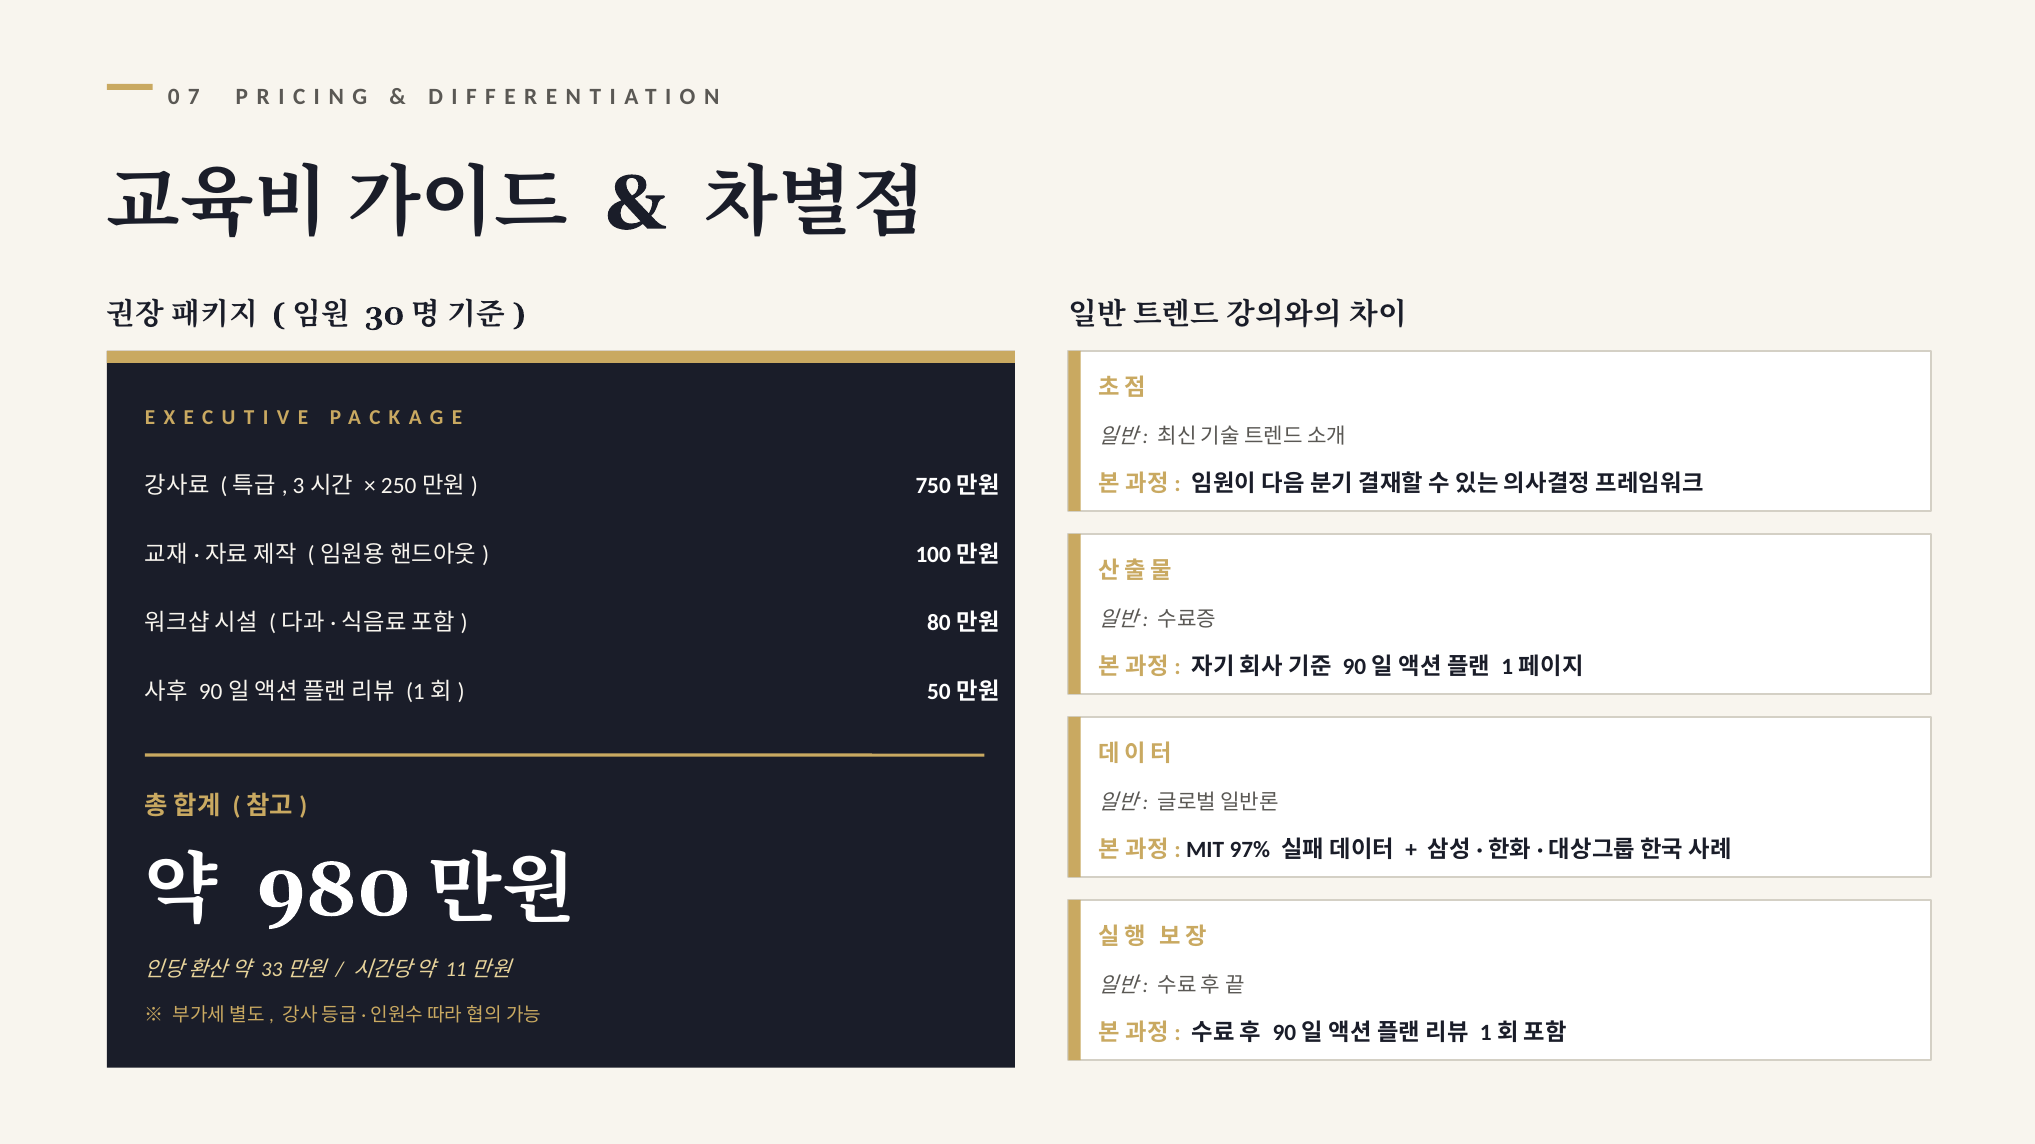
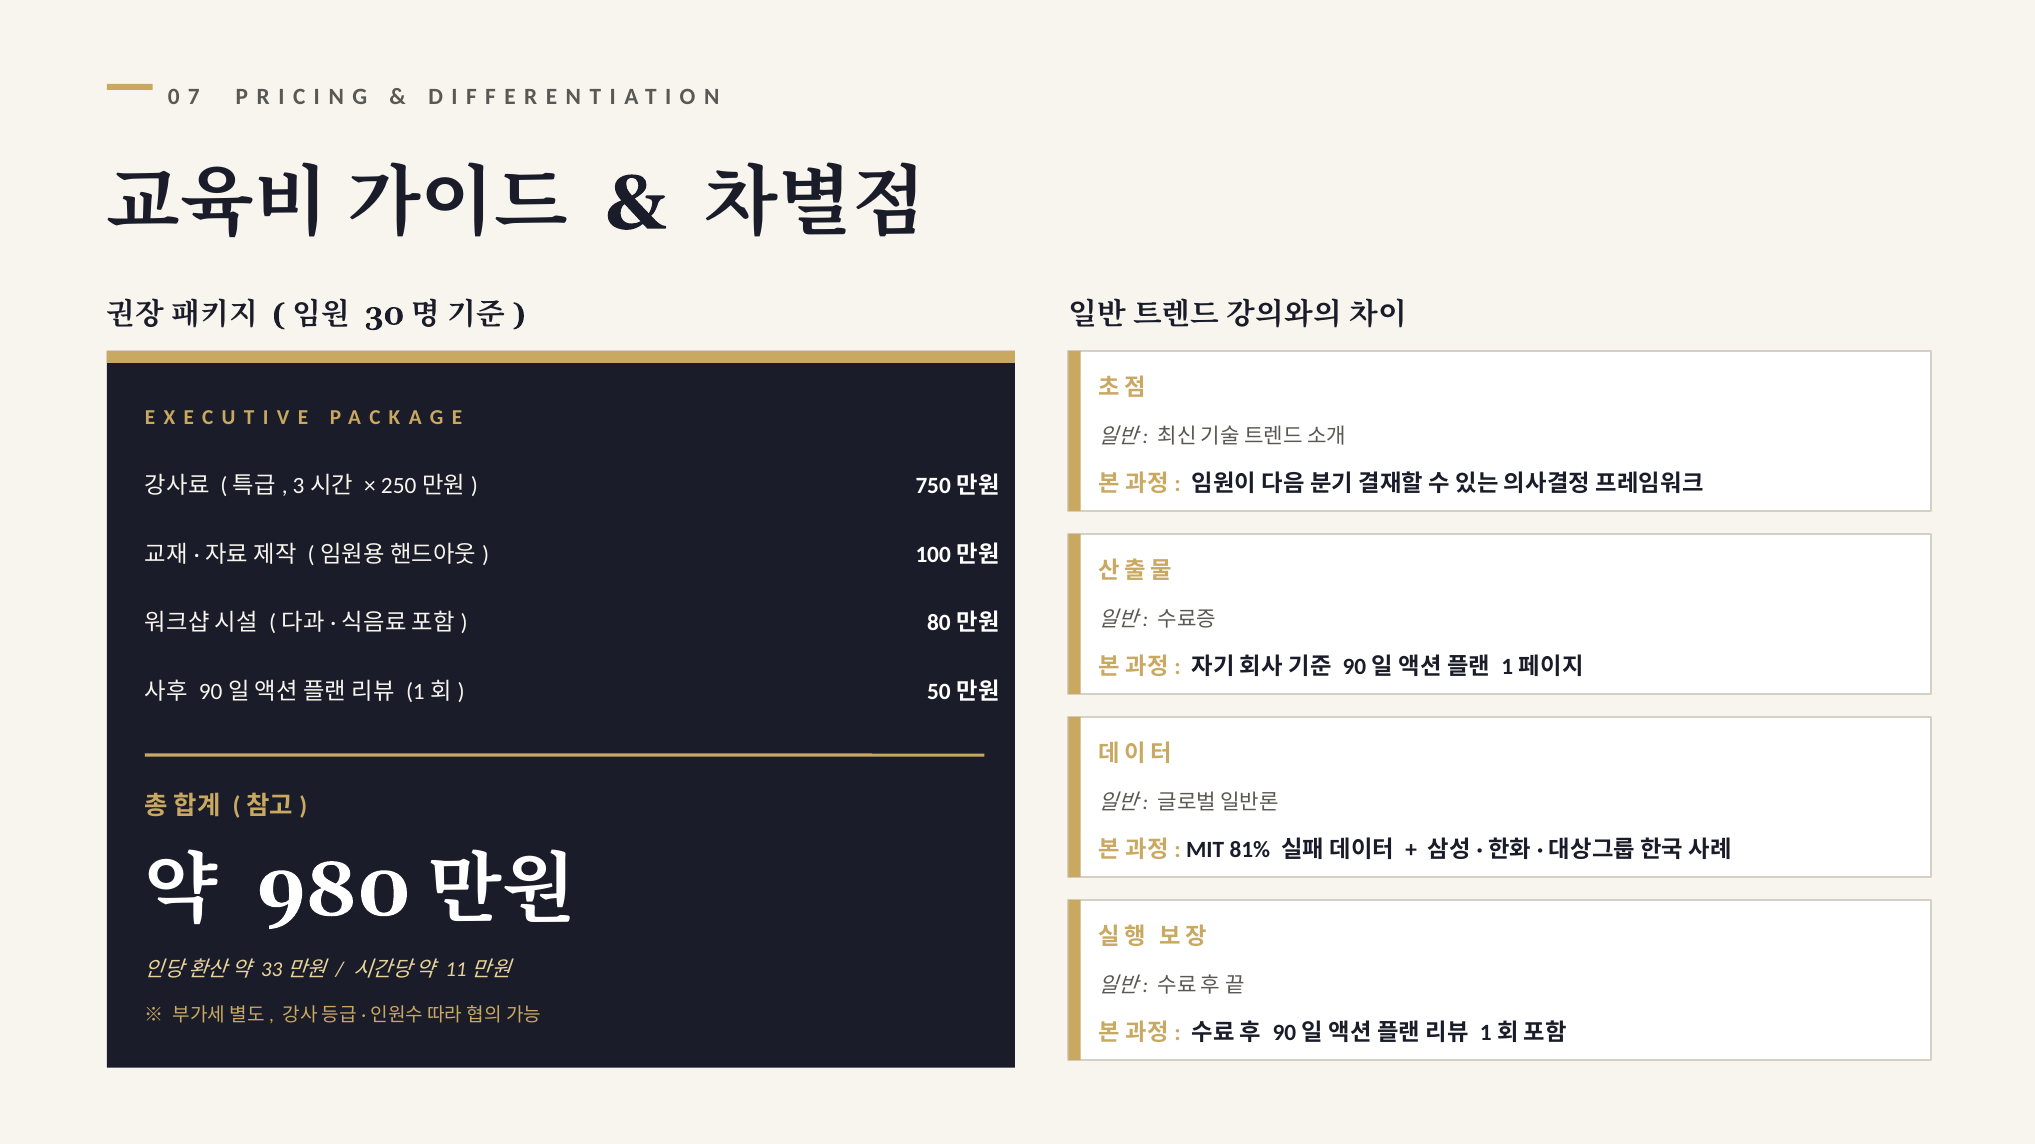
97%: 97% -> 81%
